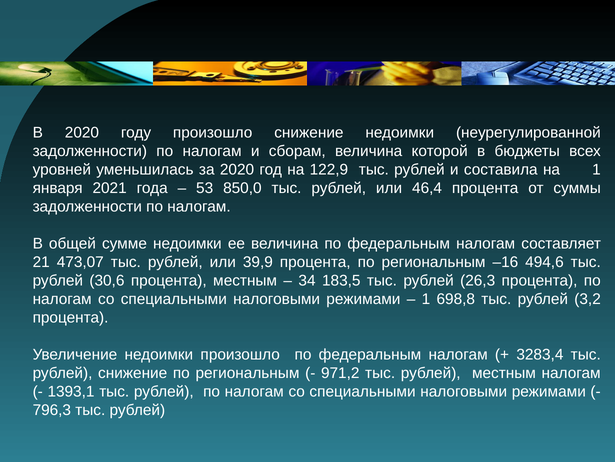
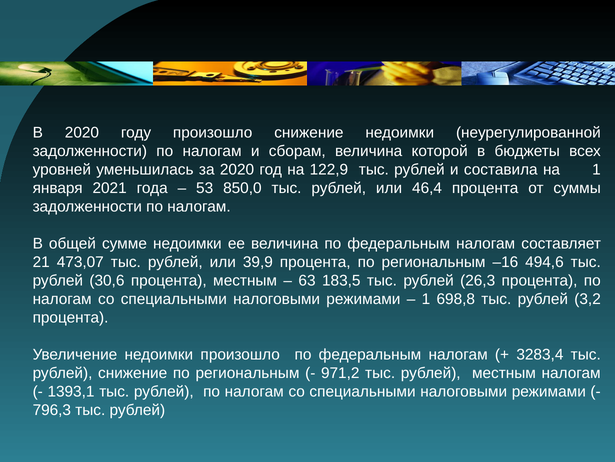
34: 34 -> 63
